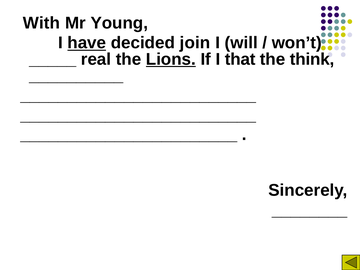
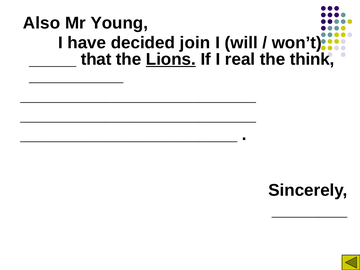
With: With -> Also
have underline: present -> none
real: real -> that
that: that -> real
